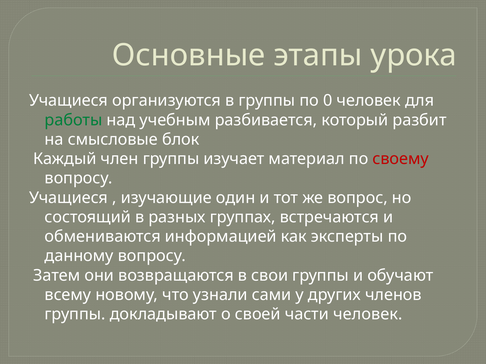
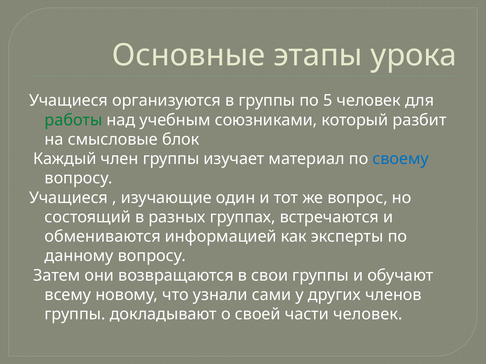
0: 0 -> 5
разбивается: разбивается -> союзниками
своему colour: red -> blue
